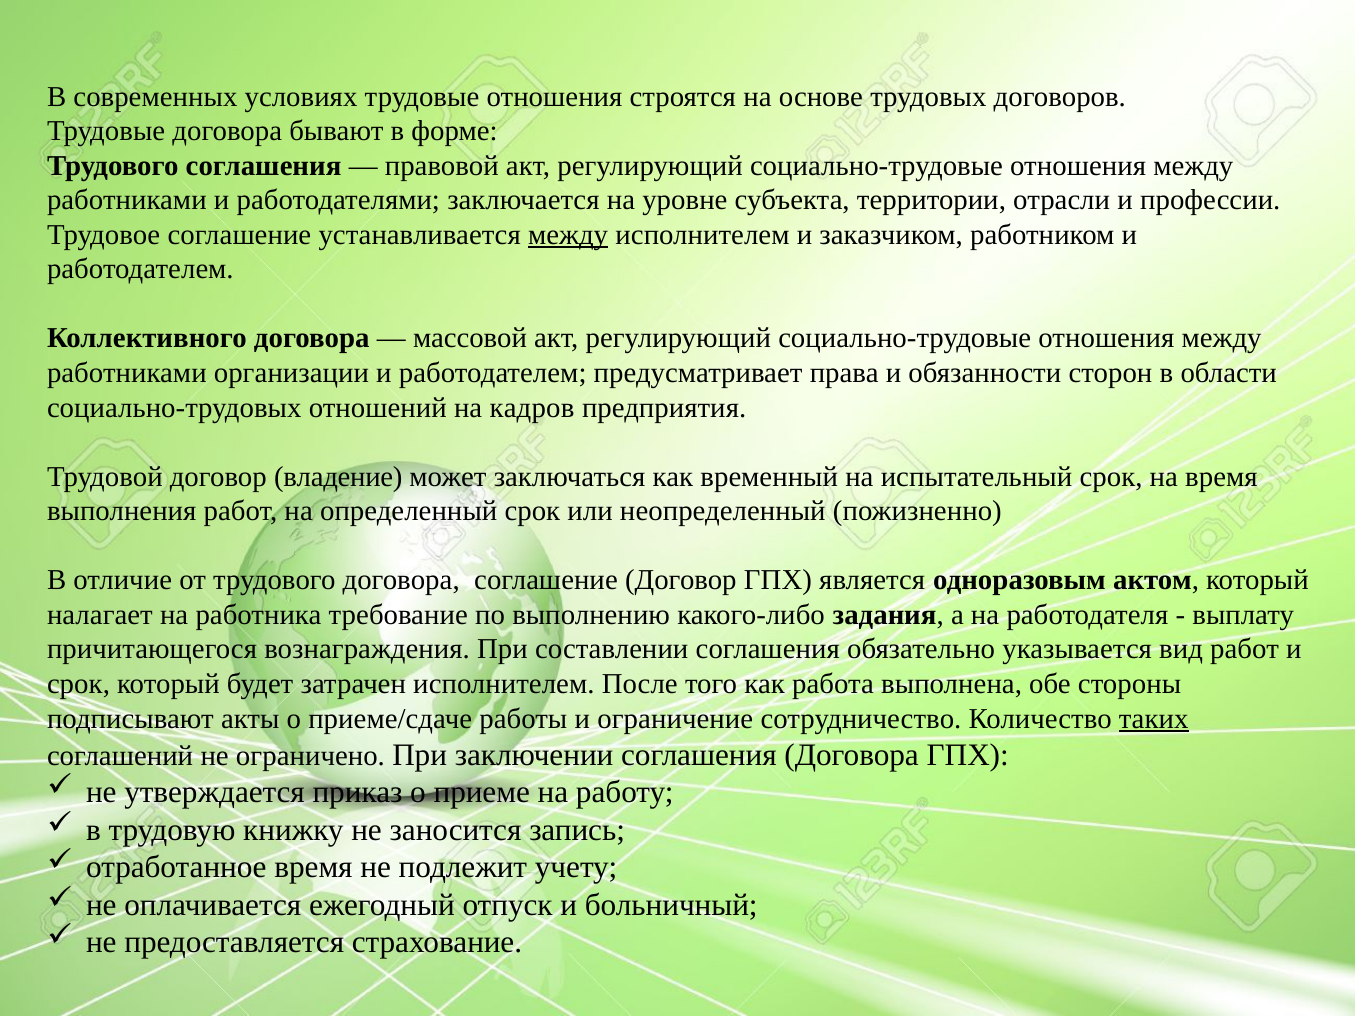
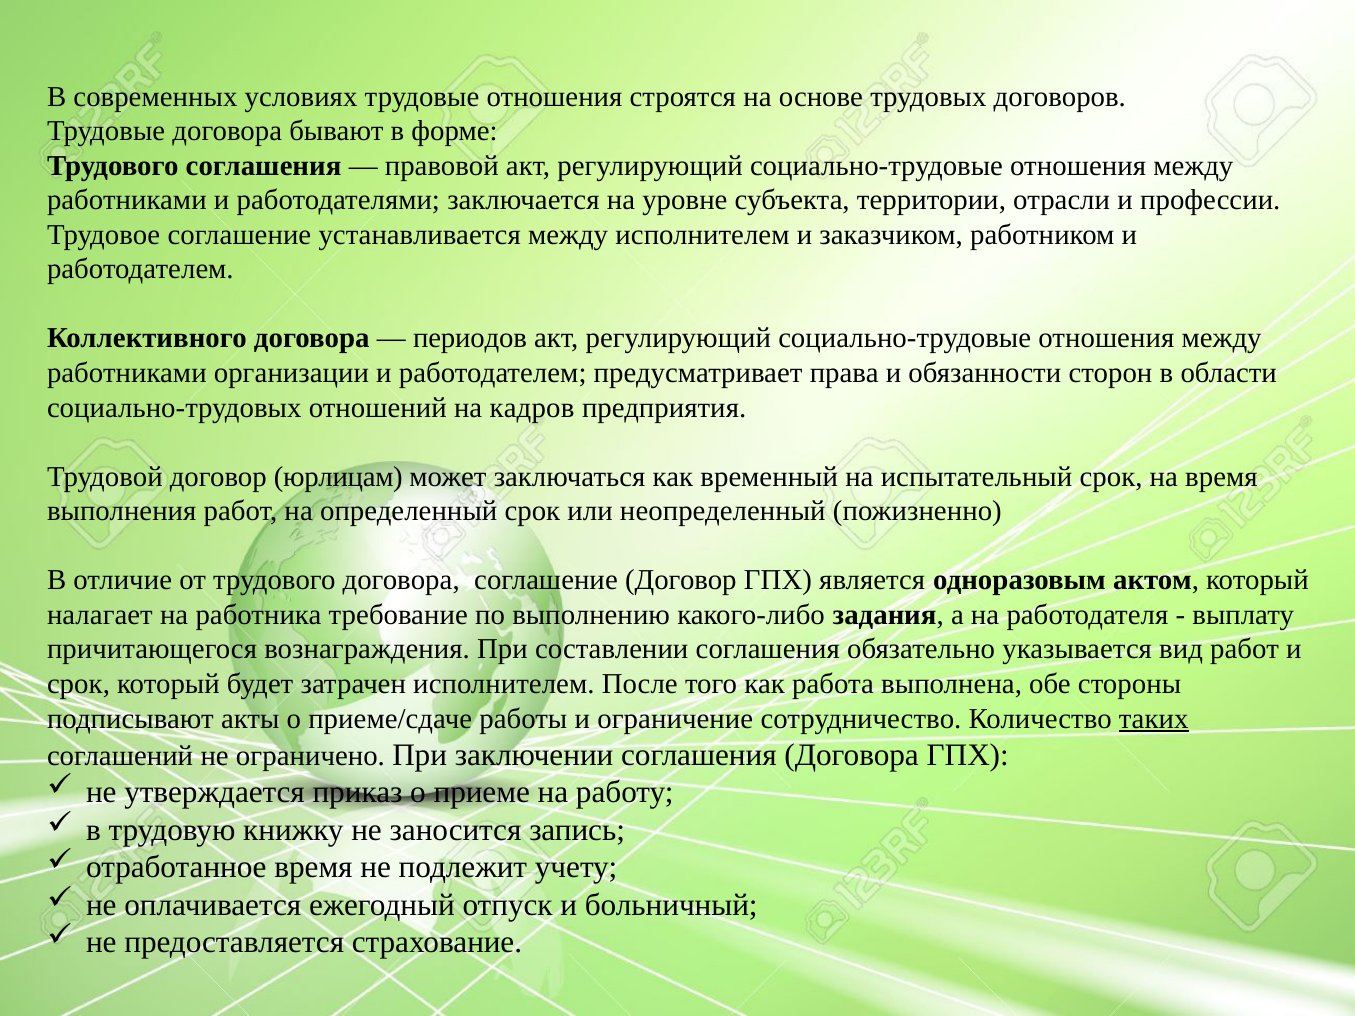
между at (568, 235) underline: present -> none
массовой: массовой -> периодов
владение: владение -> юрлицам
